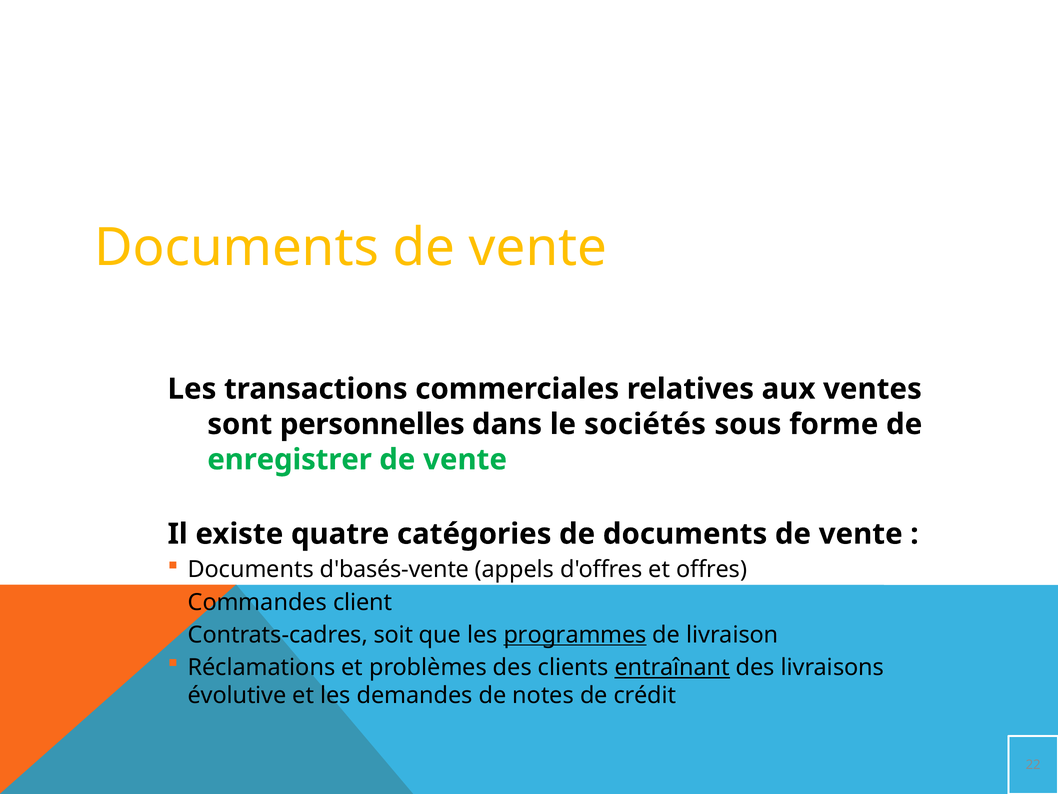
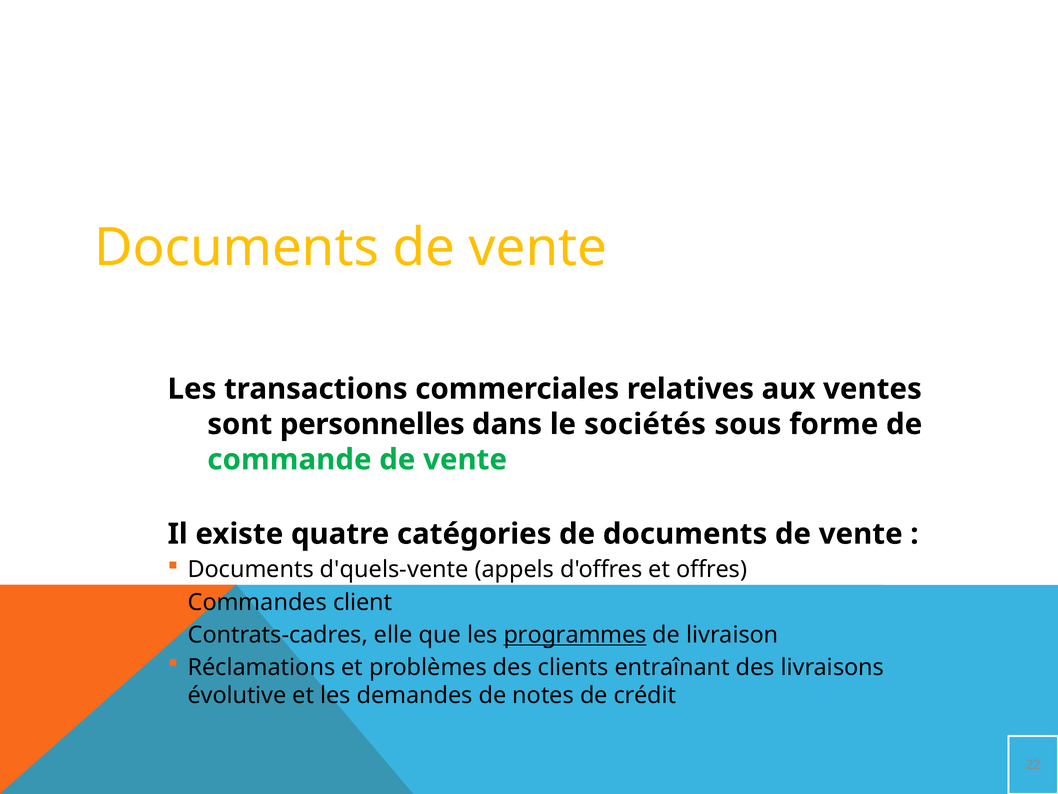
enregistrer: enregistrer -> commande
d'basés-vente: d'basés-vente -> d'quels-vente
soit: soit -> elle
entraînant underline: present -> none
